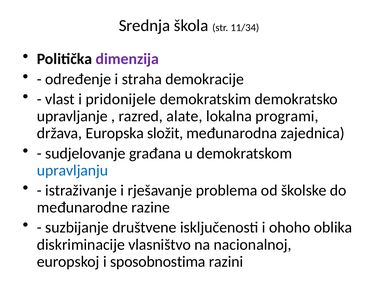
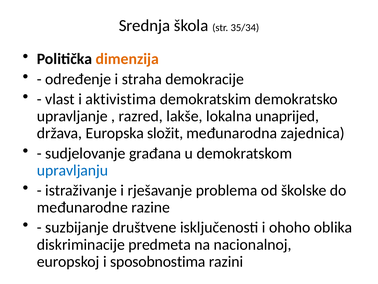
11/34: 11/34 -> 35/34
dimenzija colour: purple -> orange
pridonijele: pridonijele -> aktivistima
alate: alate -> lakše
programi: programi -> unaprijed
vlasništvo: vlasništvo -> predmeta
